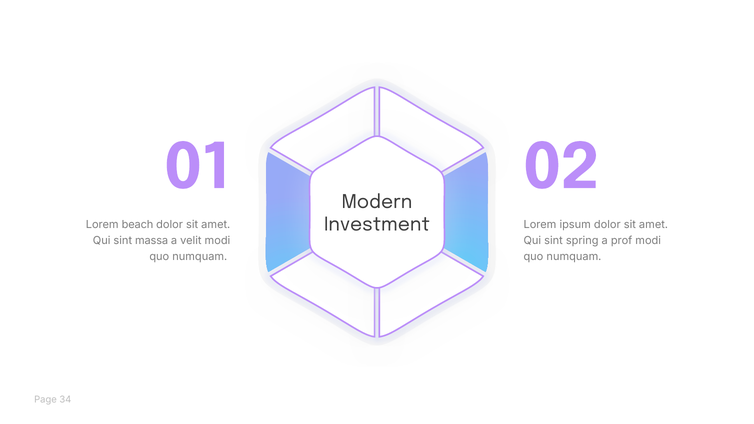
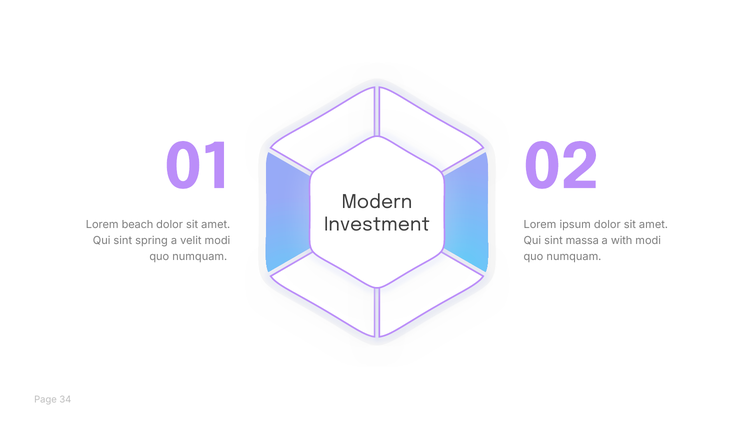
massa: massa -> spring
spring: spring -> massa
prof: prof -> with
